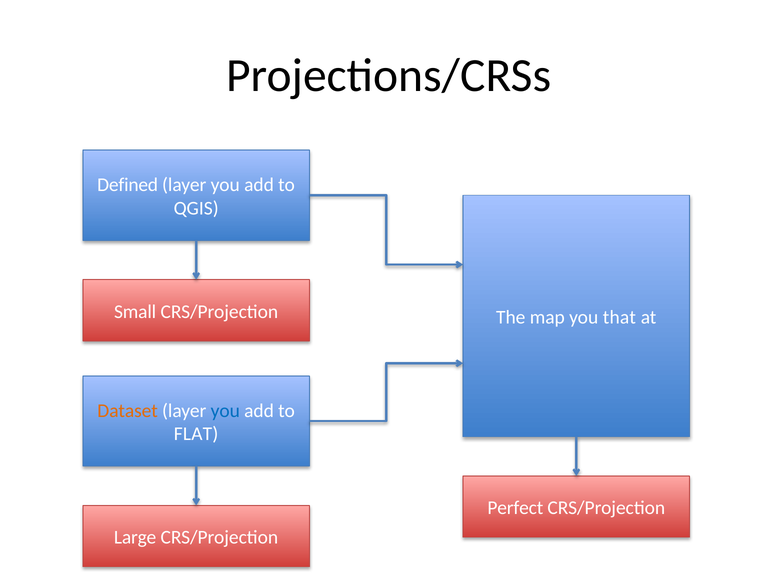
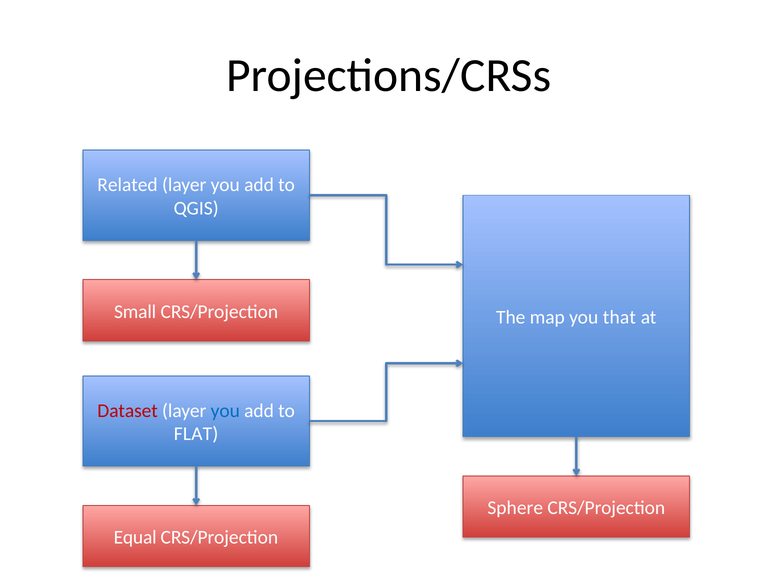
Defined: Defined -> Related
Dataset colour: orange -> red
Perfect: Perfect -> Sphere
Large: Large -> Equal
